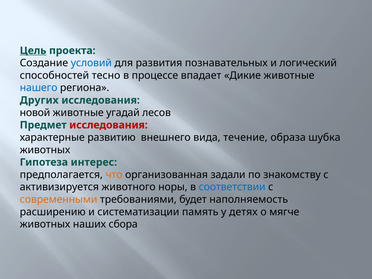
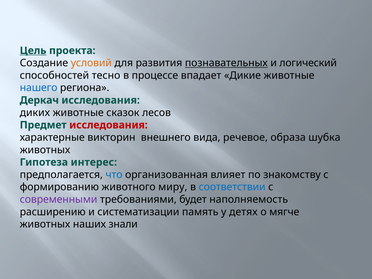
условий colour: blue -> orange
познавательных underline: none -> present
Других: Других -> Деркач
новой: новой -> диких
угадай: угадай -> сказок
развитию: развитию -> викторин
течение: течение -> речевое
что colour: orange -> blue
задали: задали -> влияет
активизируется: активизируется -> формированию
норы: норы -> миру
современными colour: orange -> purple
сбора: сбора -> знали
